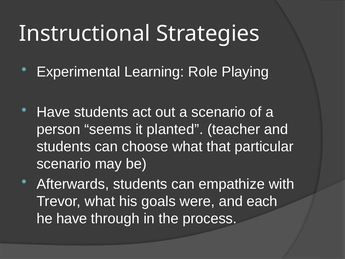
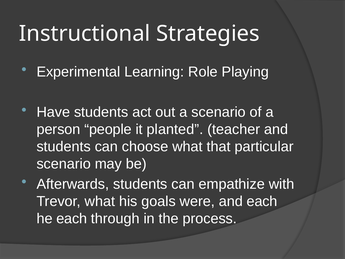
seems: seems -> people
he have: have -> each
